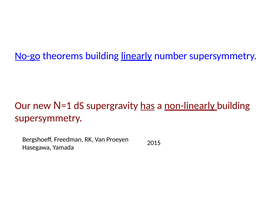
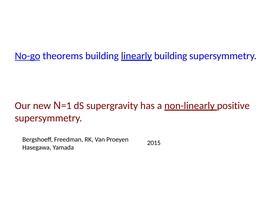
linearly number: number -> building
has underline: present -> none
non-linearly building: building -> positive
